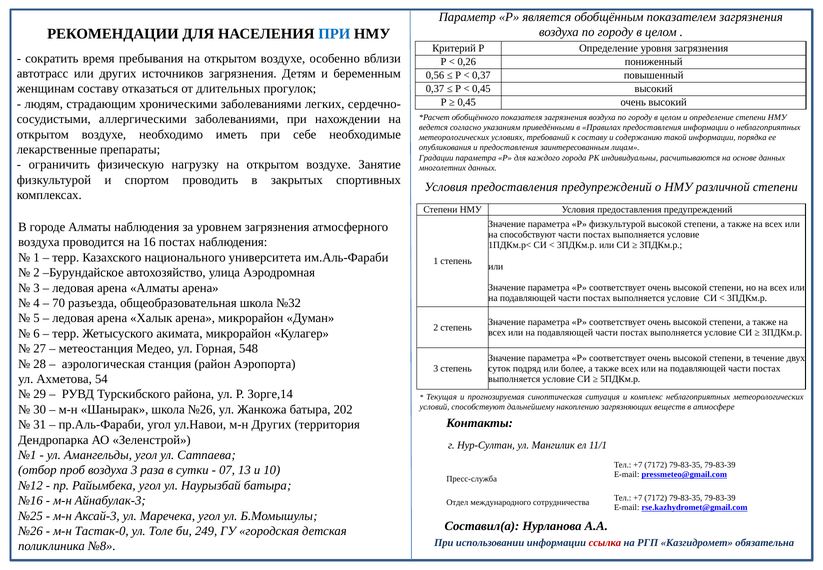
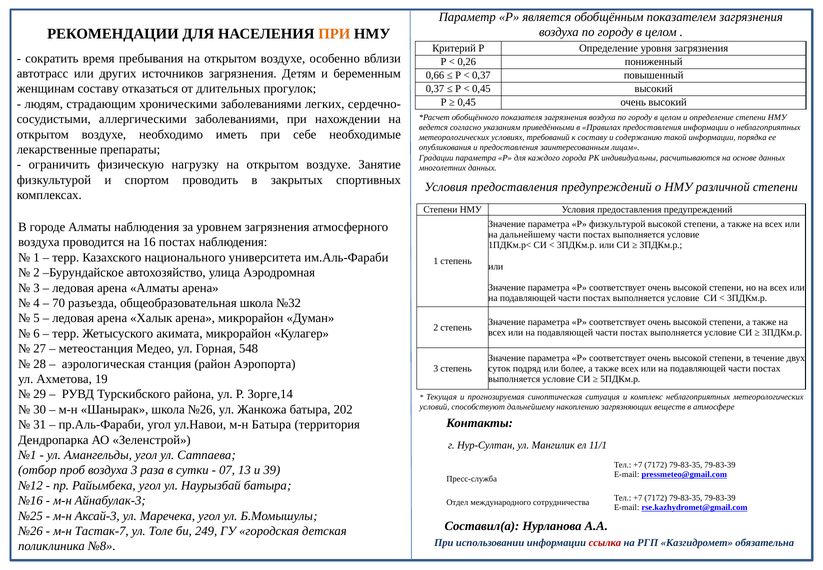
ПРИ at (334, 34) colour: blue -> orange
0,56: 0,56 -> 0,66
на способствуют: способствуют -> дальнейшему
54: 54 -> 19
м-н Других: Других -> Батыра
10: 10 -> 39
Тастак-0: Тастак-0 -> Тастак-7
